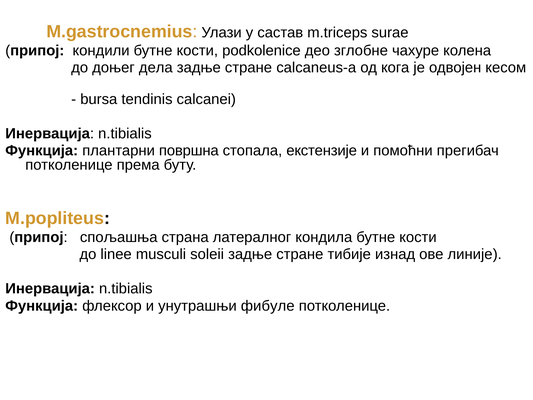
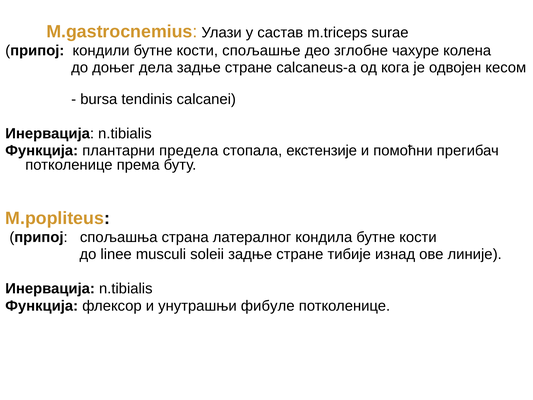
podkolenice: podkolenice -> спољашње
површна: површна -> пределa
